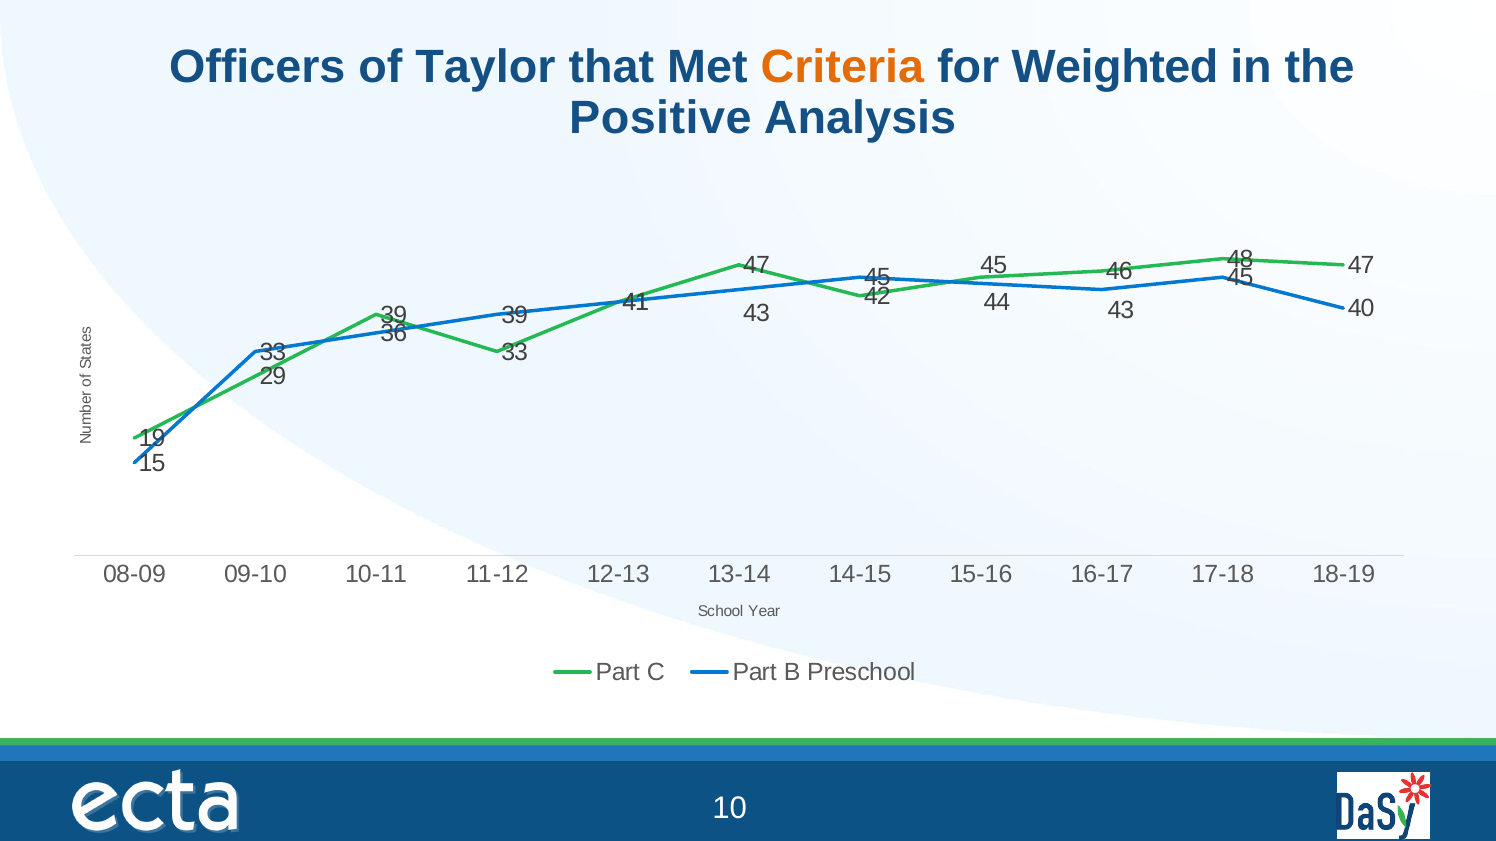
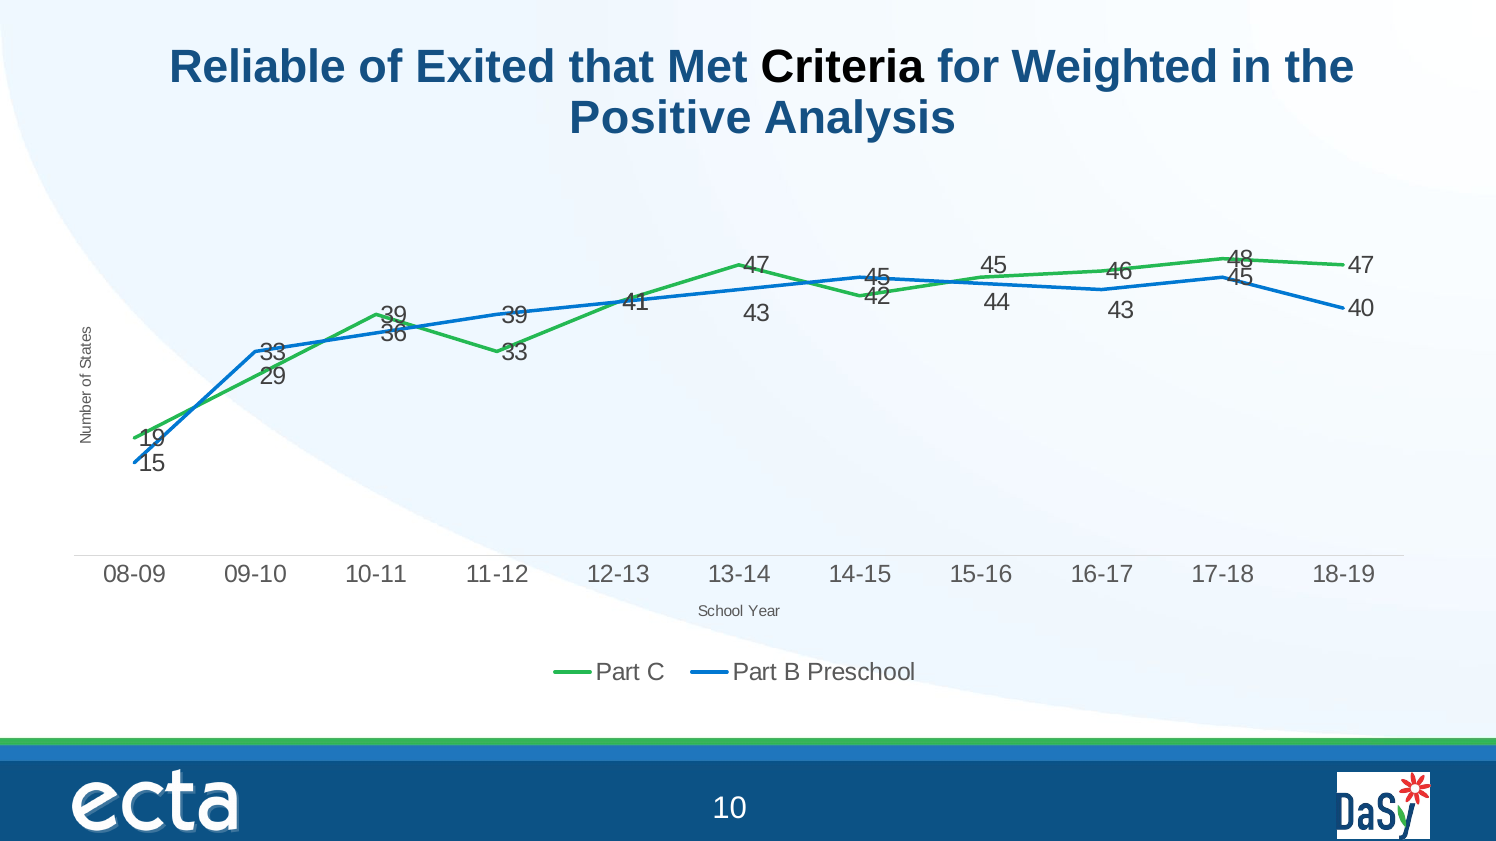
Officers: Officers -> Reliable
Taylor: Taylor -> Exited
Criteria colour: orange -> black
